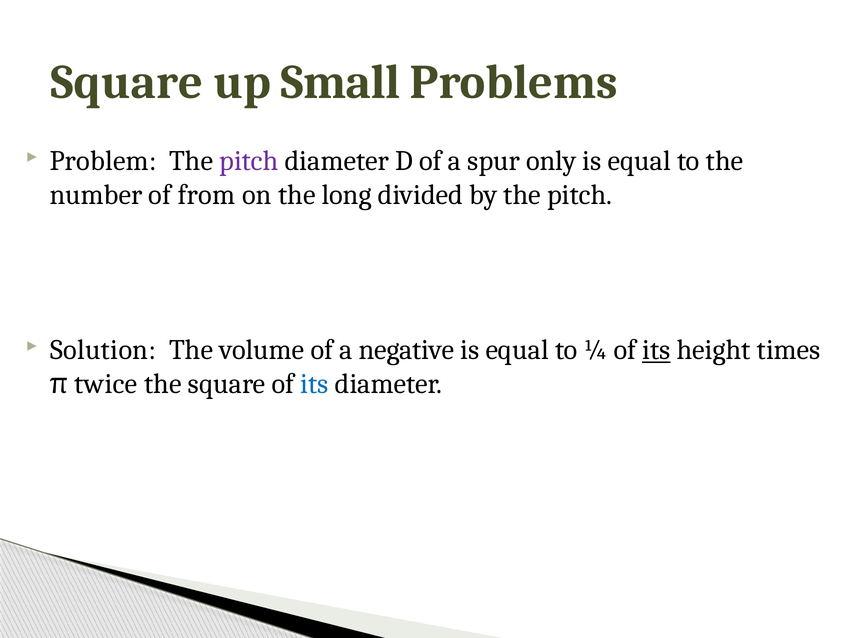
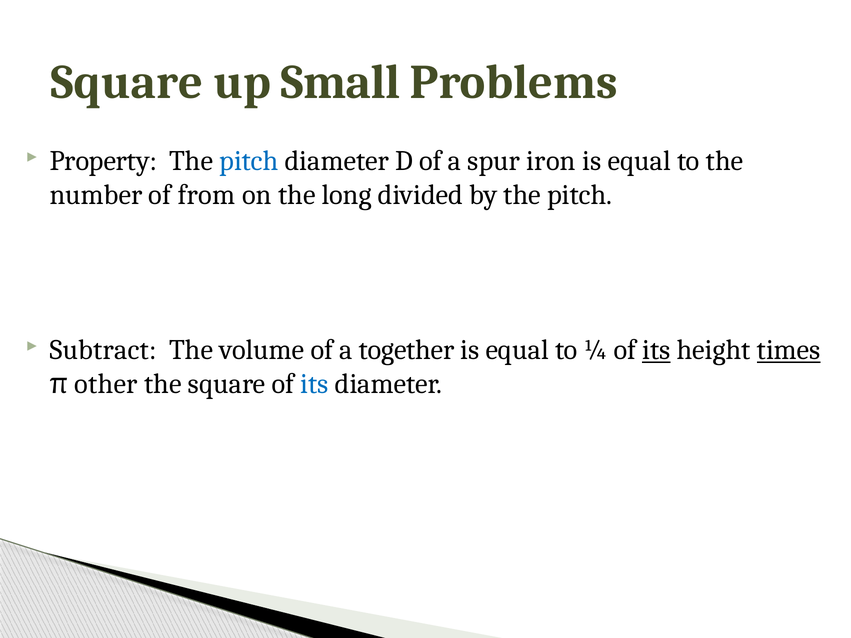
Problem: Problem -> Property
pitch at (249, 161) colour: purple -> blue
only: only -> iron
Solution: Solution -> Subtract
negative: negative -> together
times underline: none -> present
twice: twice -> other
